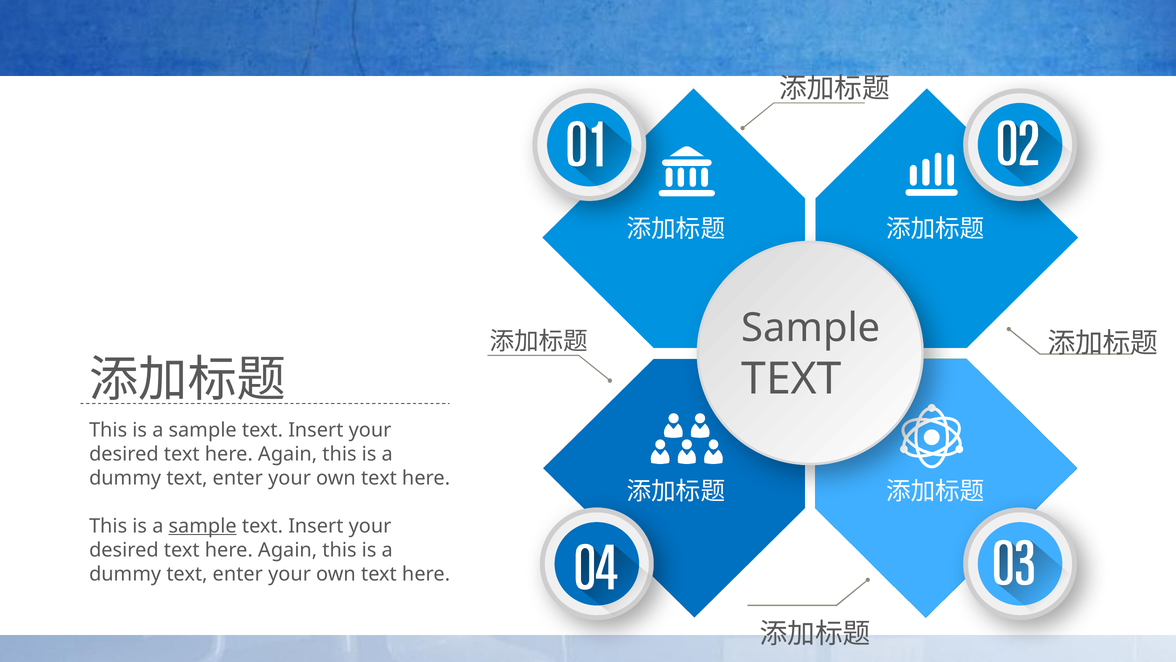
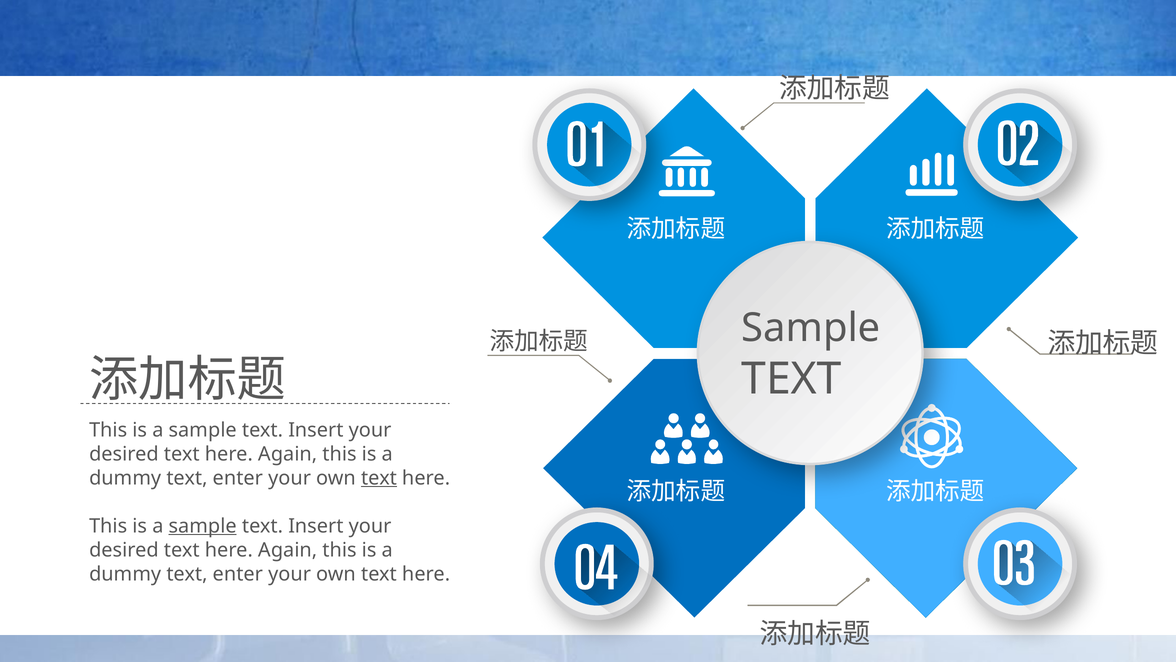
text at (379, 478) underline: none -> present
